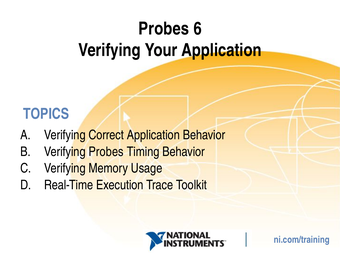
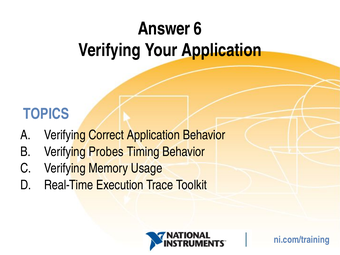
Probes at (164, 29): Probes -> Answer
